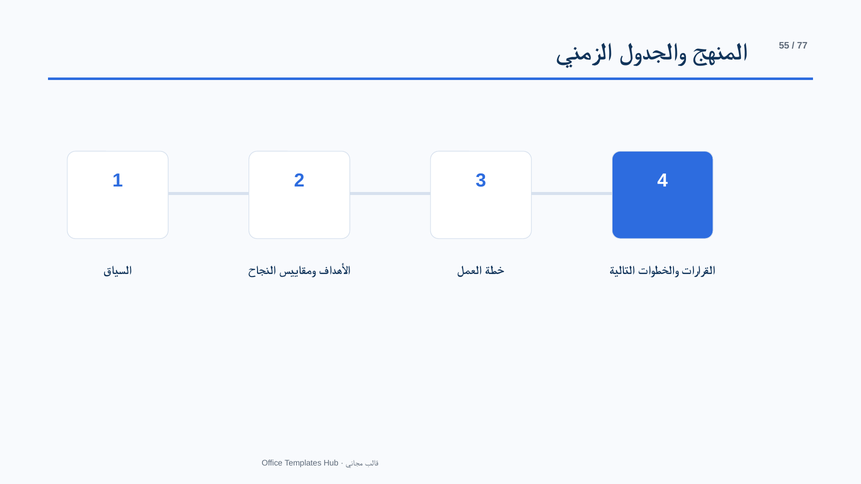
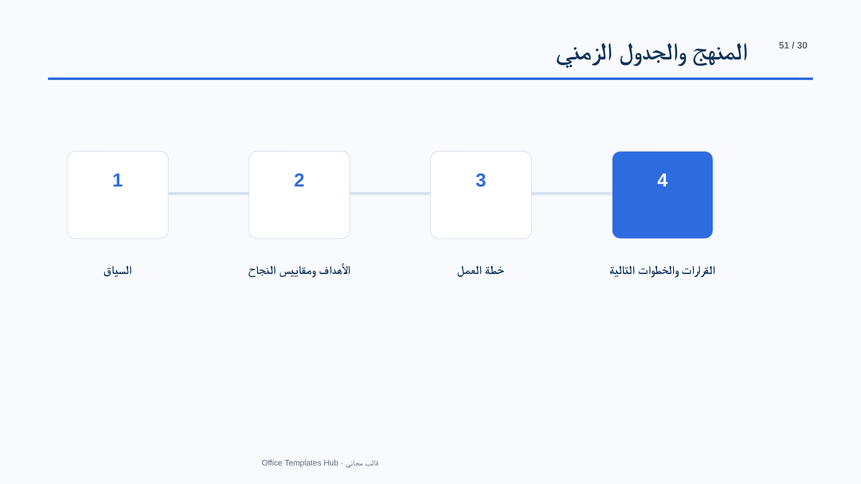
55: 55 -> 51
77: 77 -> 30
